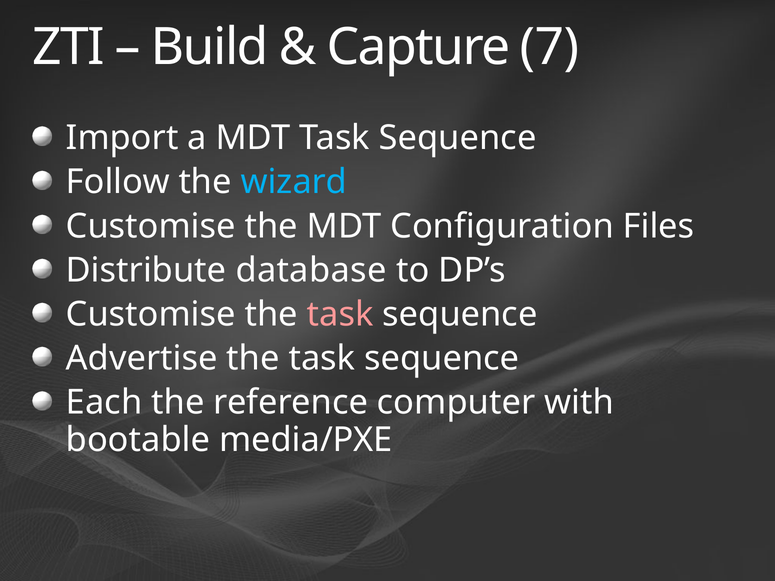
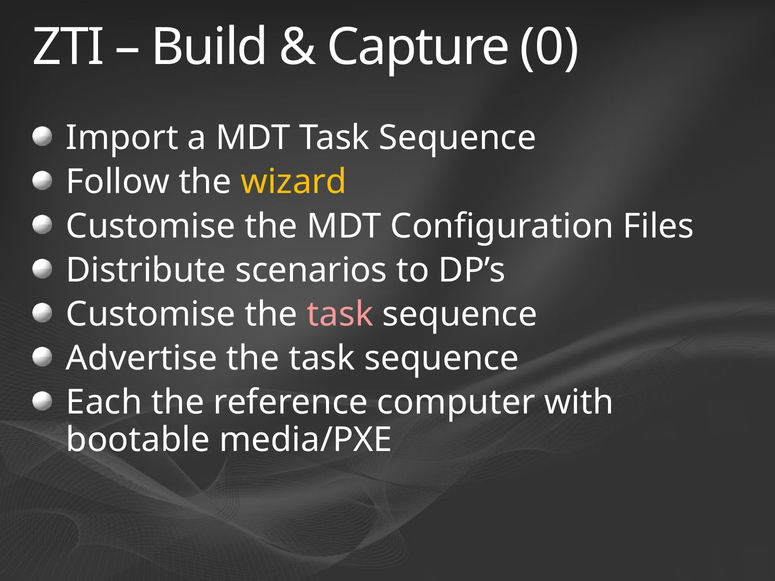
7: 7 -> 0
wizard colour: light blue -> yellow
database: database -> scenarios
